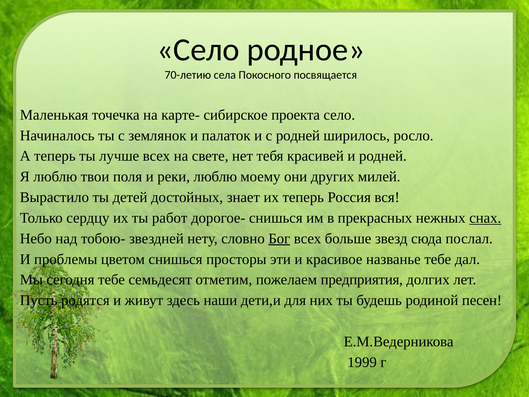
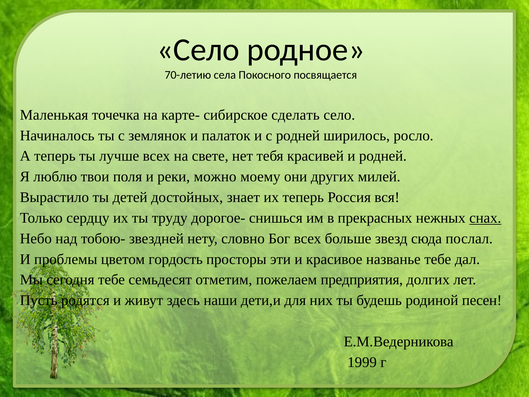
проекта: проекта -> сделать
реки люблю: люблю -> можно
работ: работ -> труду
Бог underline: present -> none
цветом снишься: снишься -> гордость
